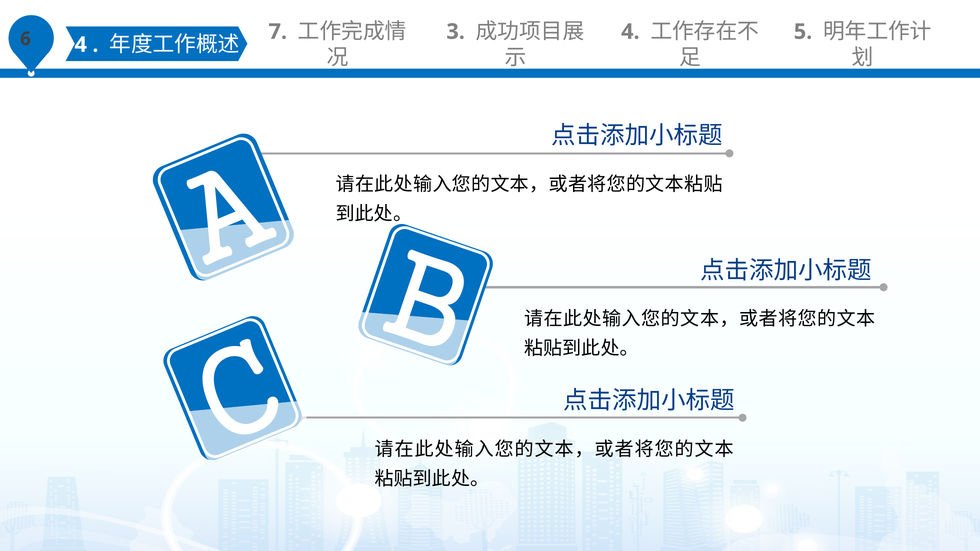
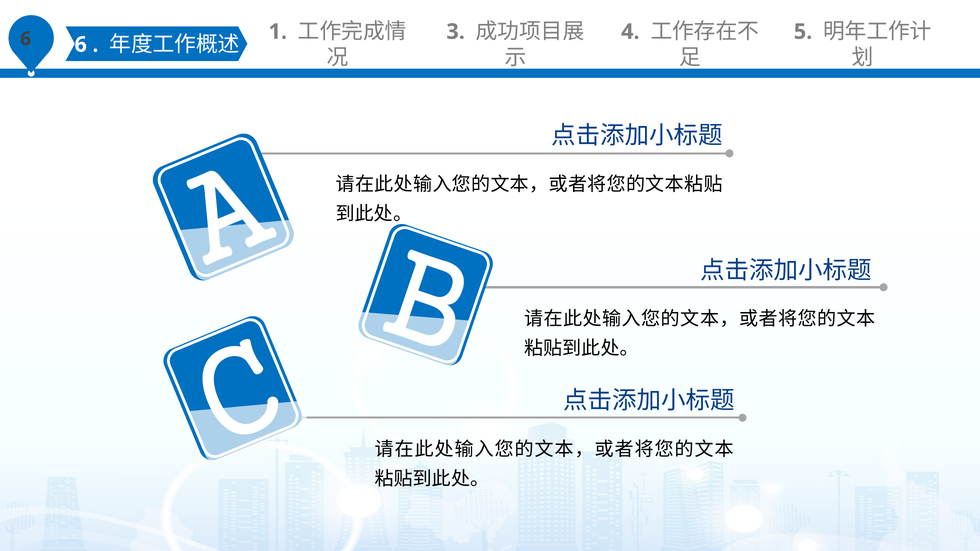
4 at (81, 45): 4 -> 6
7: 7 -> 1
